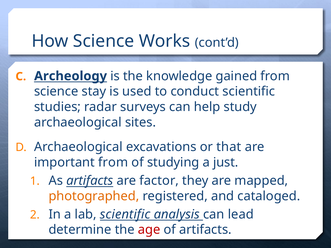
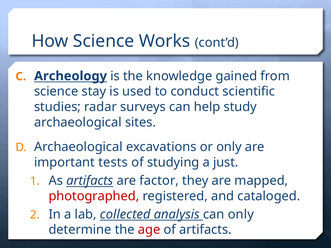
or that: that -> only
important from: from -> tests
photographed colour: orange -> red
lab scientific: scientific -> collected
can lead: lead -> only
